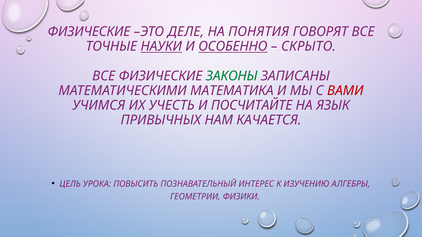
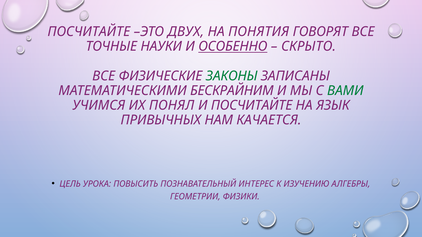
ФИЗИЧЕСКИЕ at (89, 32): ФИЗИЧЕСКИЕ -> ПОСЧИТАЙТЕ
ДЕЛЕ: ДЕЛЕ -> ДВУХ
НАУКИ underline: present -> none
МАТЕМАТИКА: МАТЕМАТИКА -> БЕСКРАЙНИМ
ВАМИ colour: red -> green
УЧЕСТЬ: УЧЕСТЬ -> ПОНЯЛ
